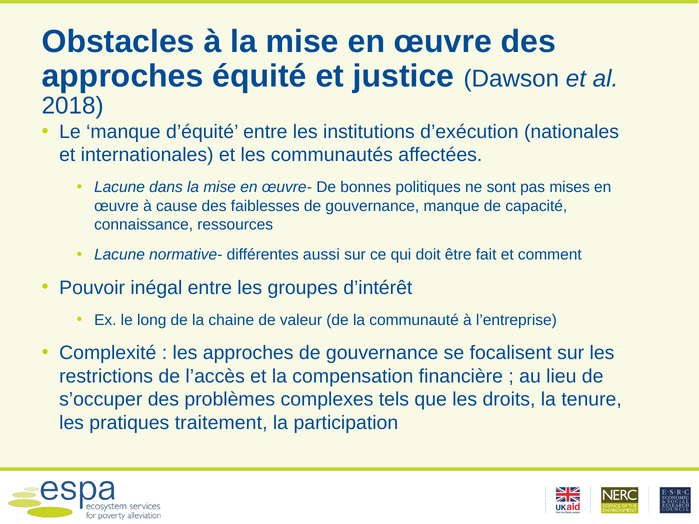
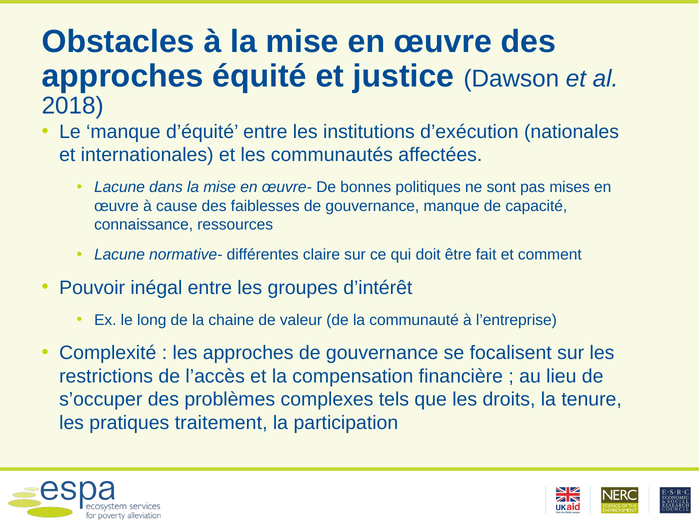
aussi: aussi -> claire
